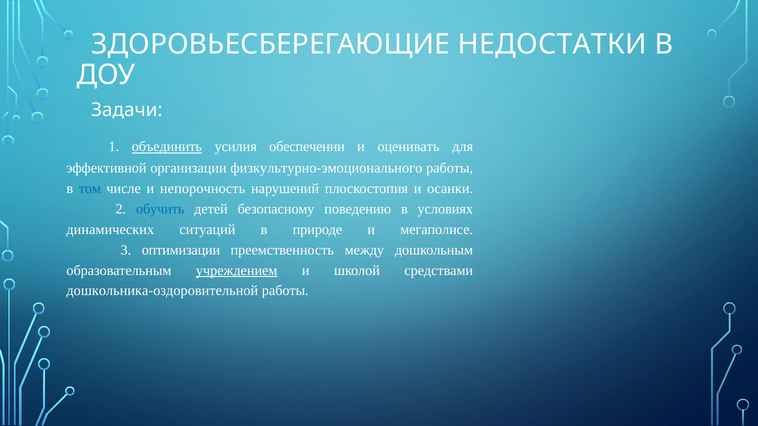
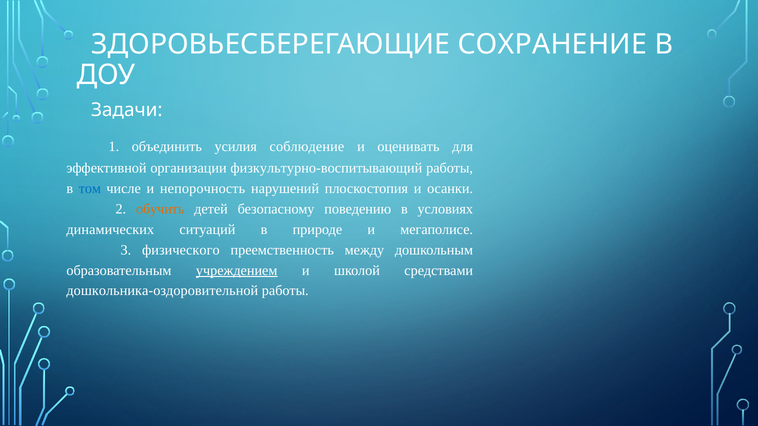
НЕДОСТАТКИ: НЕДОСТАТКИ -> СОХРАНЕНИЕ
объединить underline: present -> none
обеспечении: обеспечении -> соблюдение
физкультурно-эмоционального: физкультурно-эмоционального -> физкультурно-воспитывающий
обучить colour: blue -> orange
оптимизации: оптимизации -> физического
